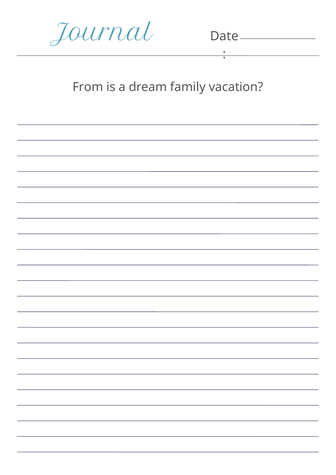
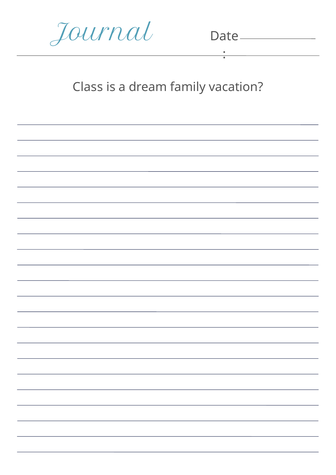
From: From -> Class
